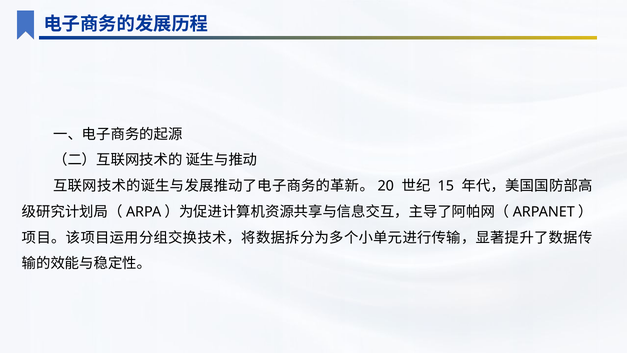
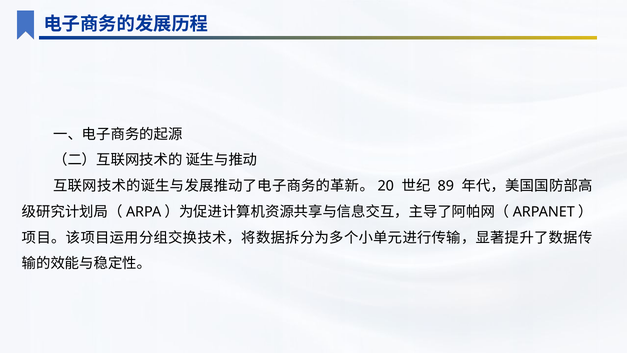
15: 15 -> 89
